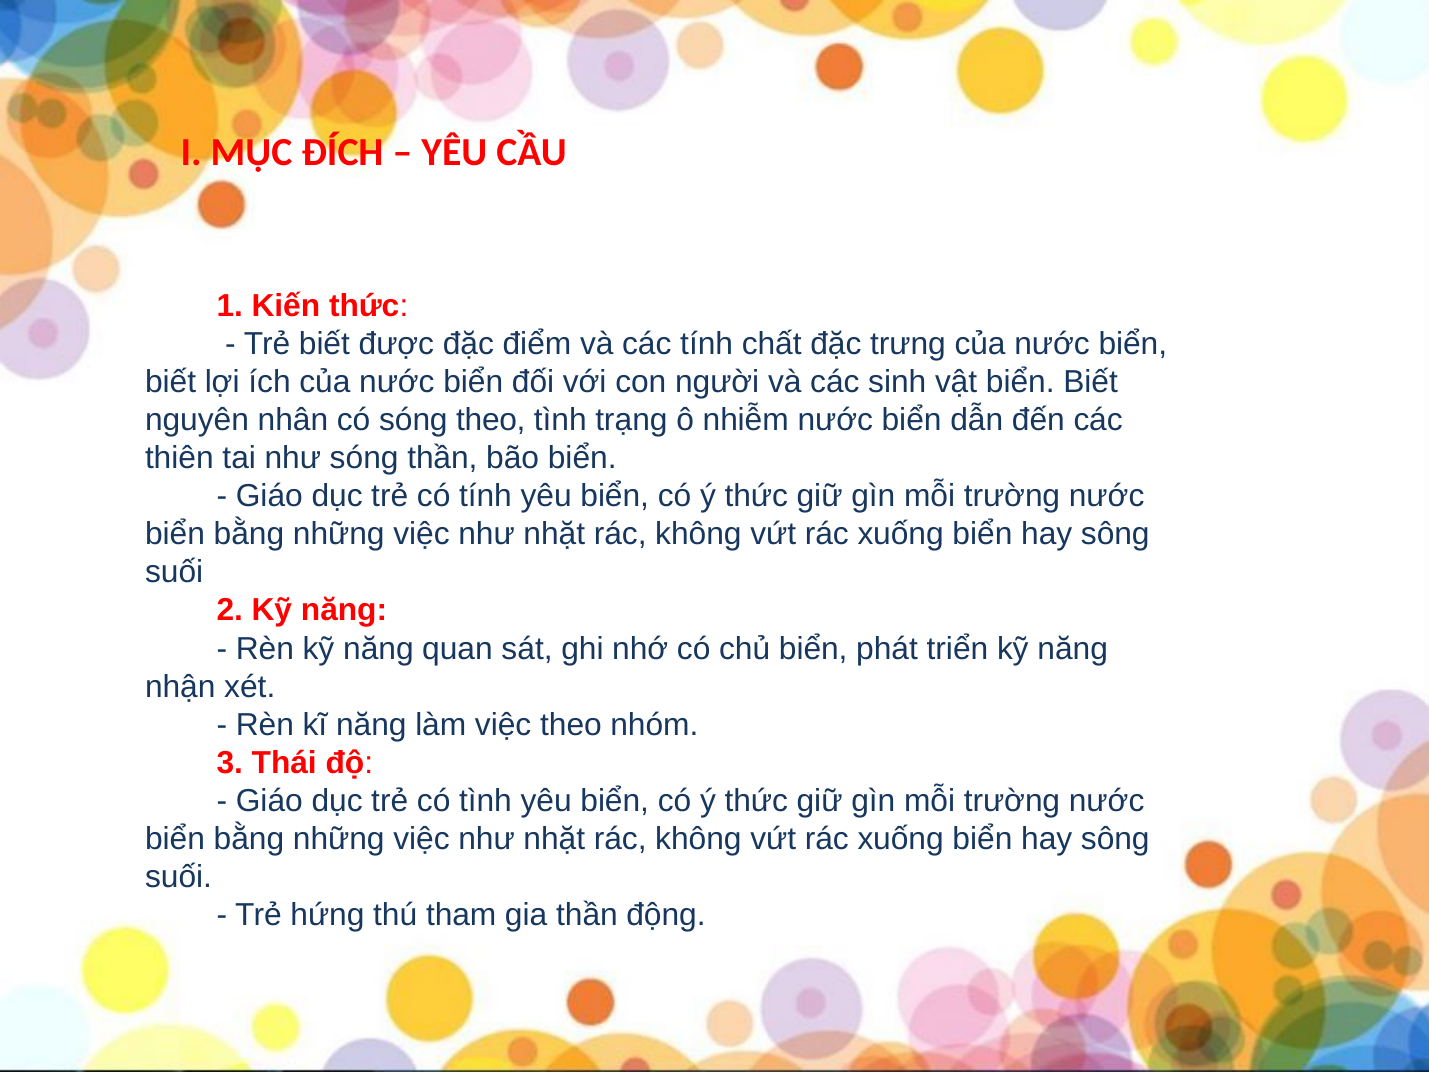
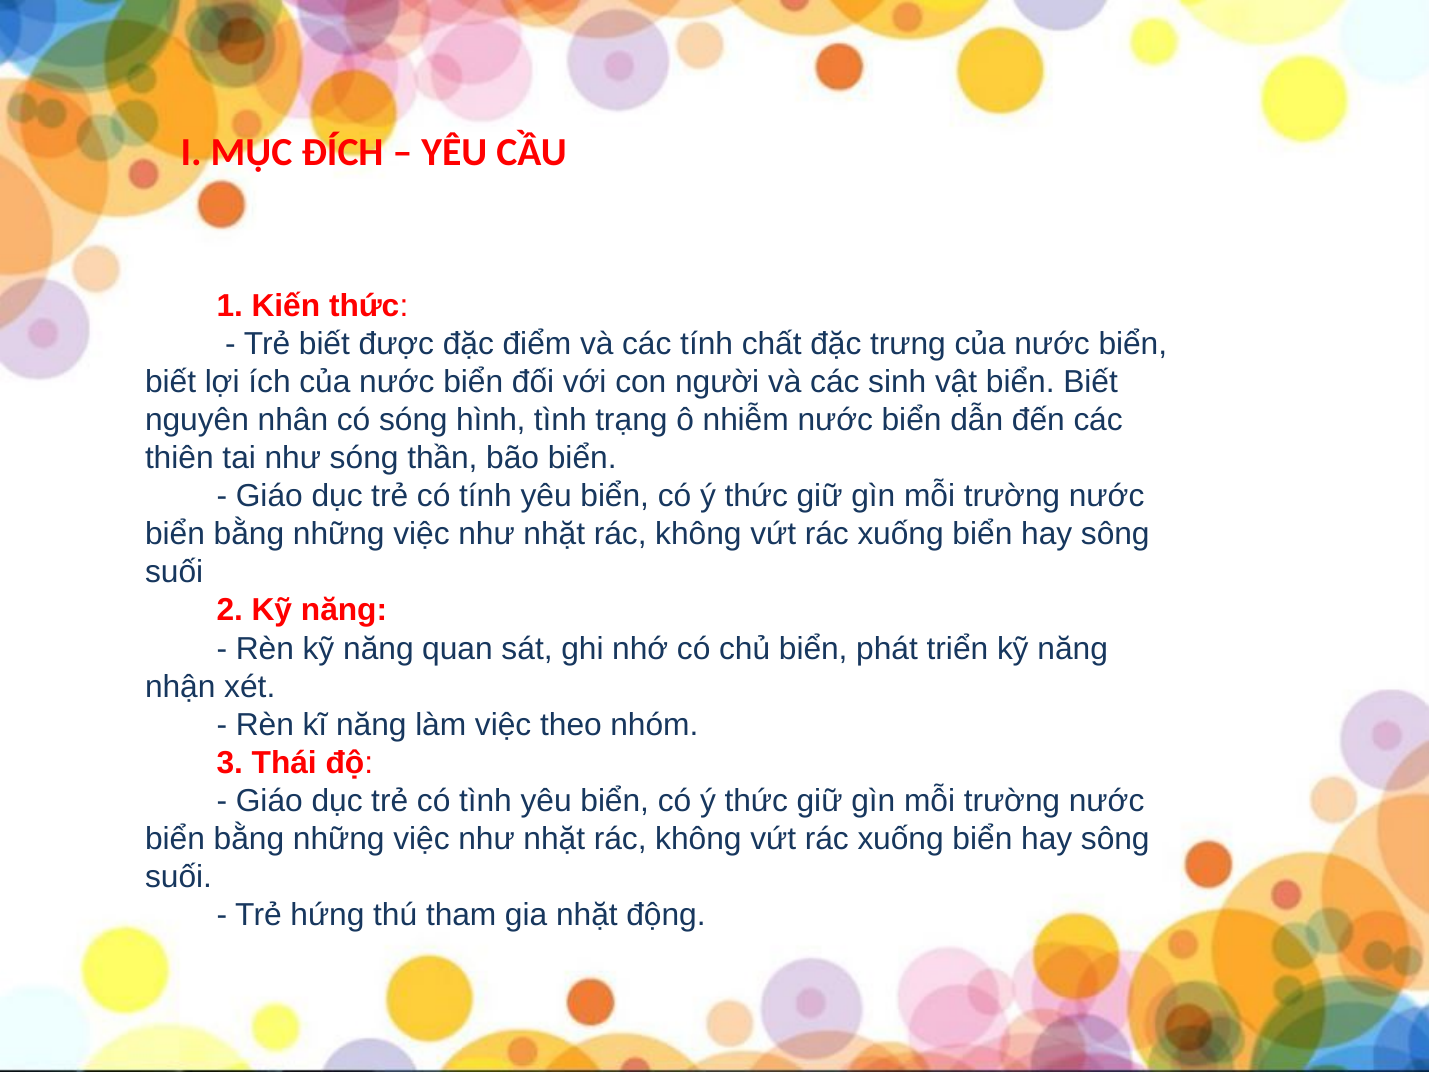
sóng theo: theo -> hình
gia thần: thần -> nhặt
